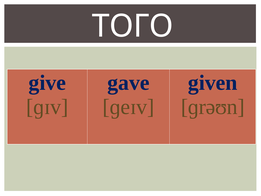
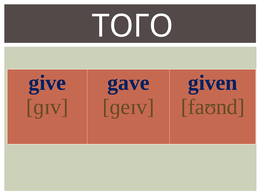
ɡrəʊn: ɡrəʊn -> faʊnd
